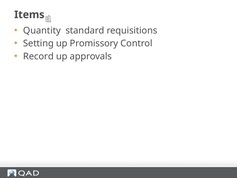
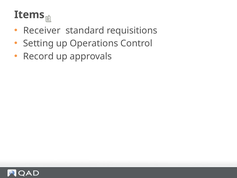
Quantity: Quantity -> Receiver
Promissory: Promissory -> Operations
